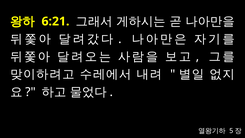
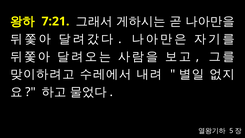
6:21: 6:21 -> 7:21
